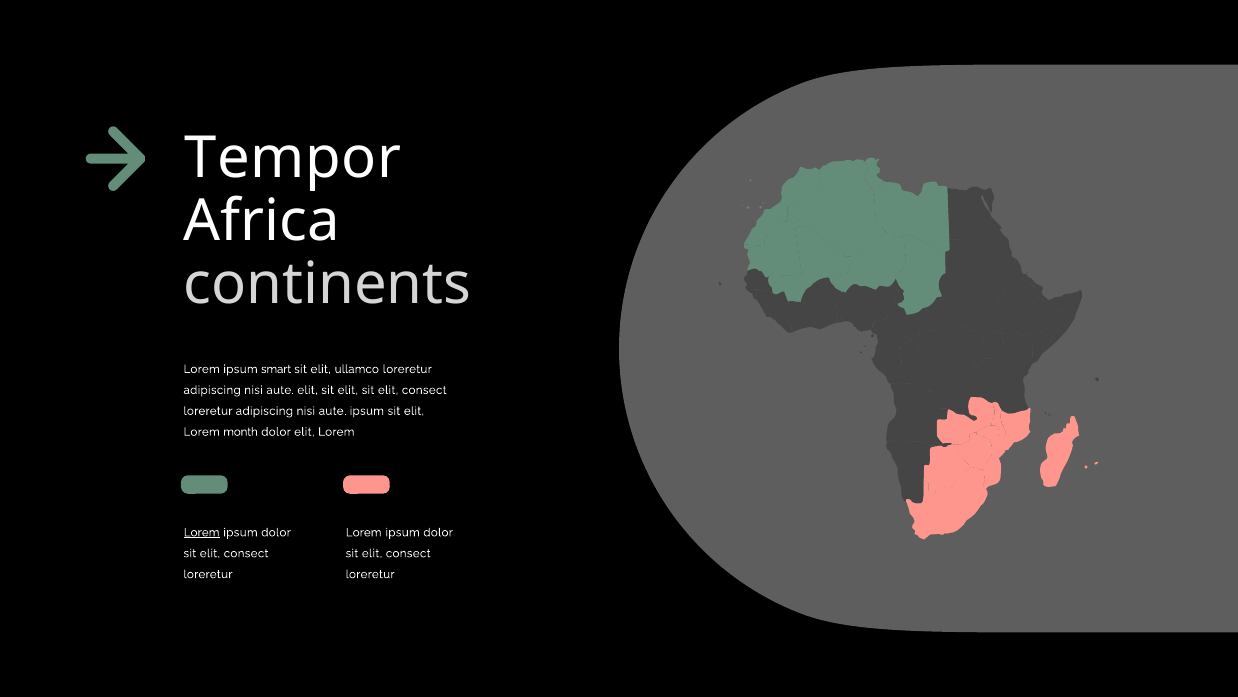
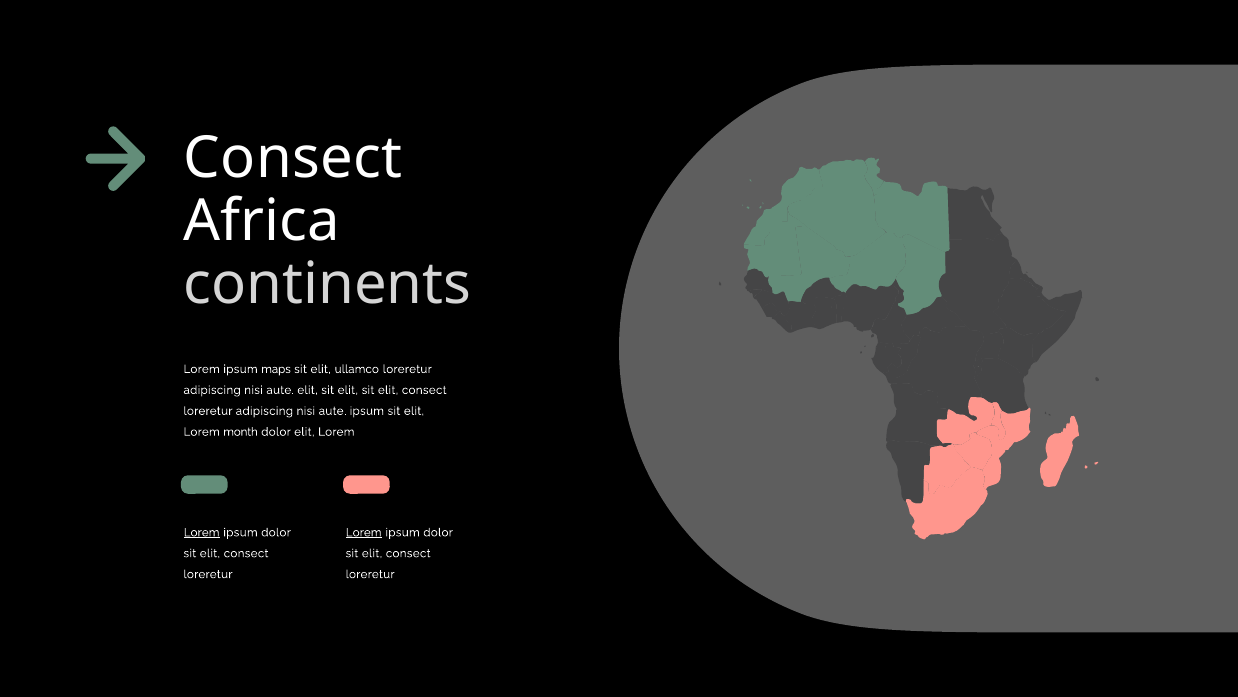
Tempor at (293, 159): Tempor -> Consect
smart: smart -> maps
Lorem at (364, 532) underline: none -> present
